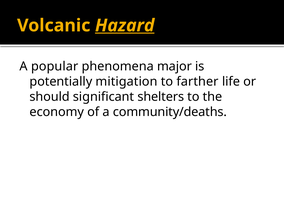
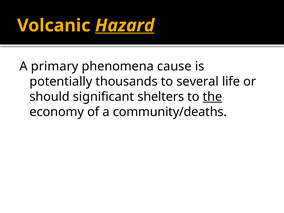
popular: popular -> primary
major: major -> cause
mitigation: mitigation -> thousands
farther: farther -> several
the underline: none -> present
